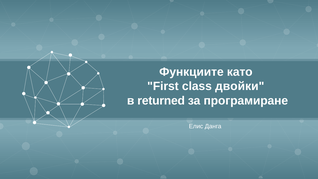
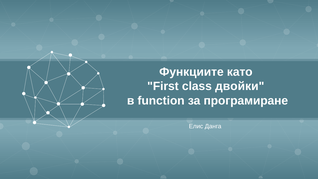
returned: returned -> function
